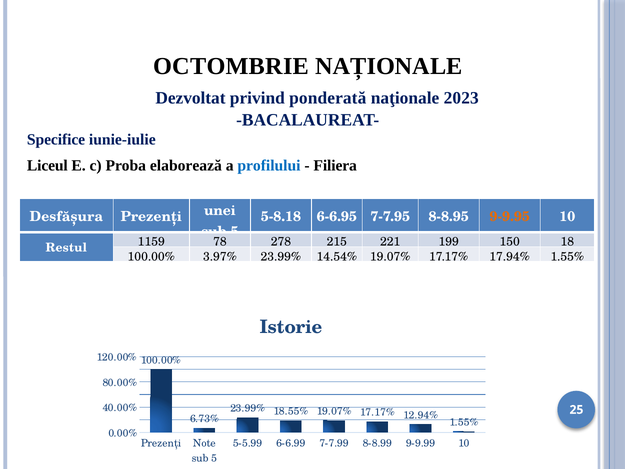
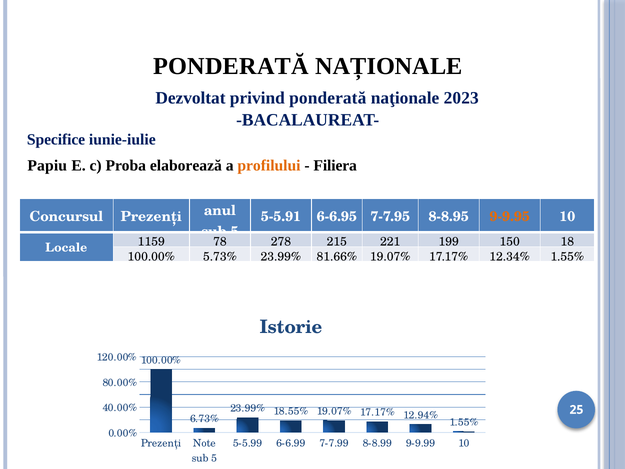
OCTOMBRIE at (231, 66): OCTOMBRIE -> PONDERATĂ
Liceul: Liceul -> Papiu
profilului colour: blue -> orange
Desfășura: Desfășura -> Concursul
unei: unei -> anul
5-8.18: 5-8.18 -> 5-5.91
Restul: Restul -> Locale
3.97%: 3.97% -> 5.73%
14.54%: 14.54% -> 81.66%
17.94%: 17.94% -> 12.34%
